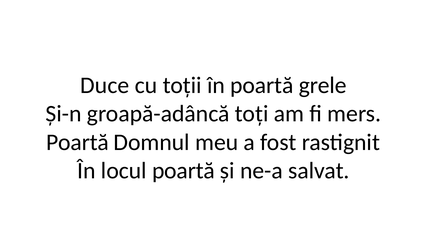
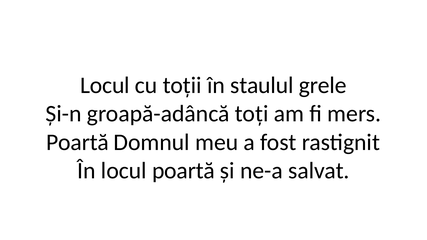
Duce at (105, 85): Duce -> Locul
în poartă: poartă -> staulul
